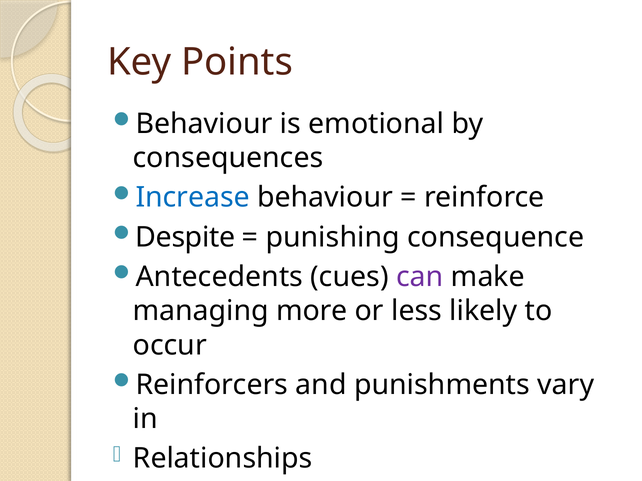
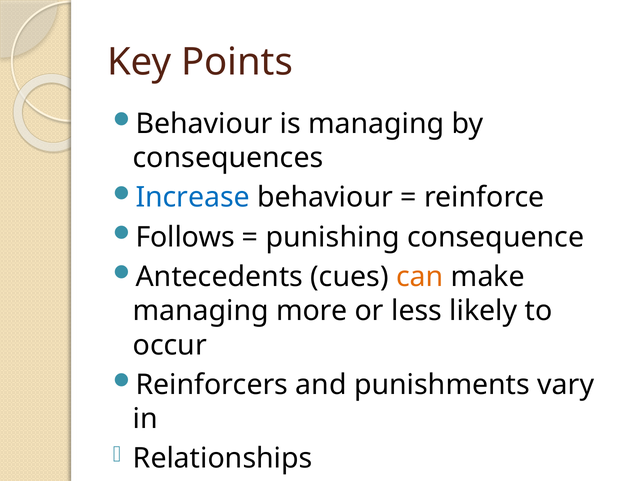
is emotional: emotional -> managing
Despite: Despite -> Follows
can colour: purple -> orange
